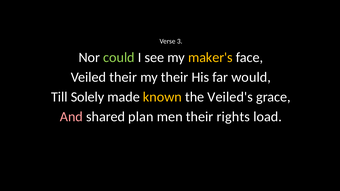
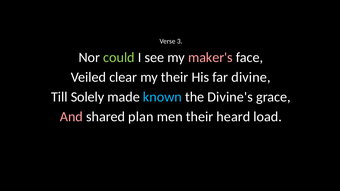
maker's colour: yellow -> pink
Veiled their: their -> clear
would: would -> divine
known colour: yellow -> light blue
Veiled's: Veiled's -> Divine's
rights: rights -> heard
